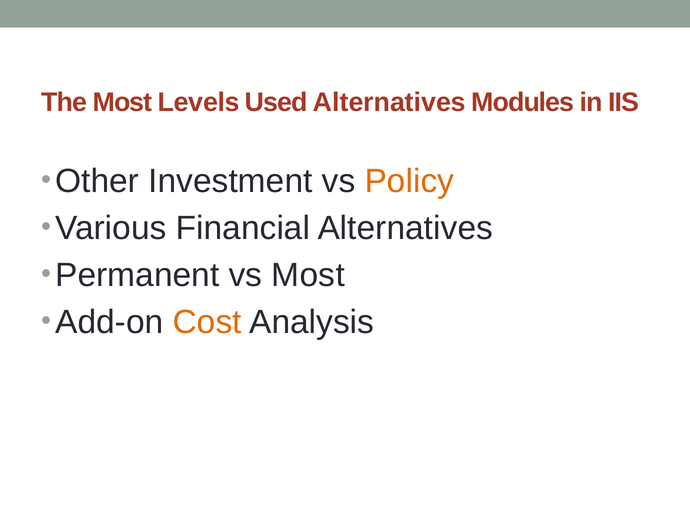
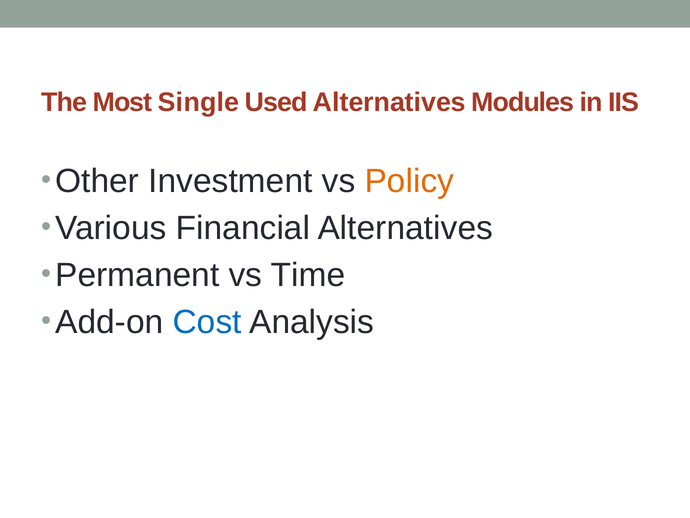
Levels: Levels -> Single
vs Most: Most -> Time
Cost colour: orange -> blue
